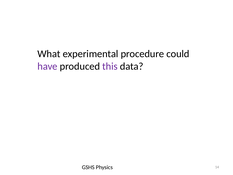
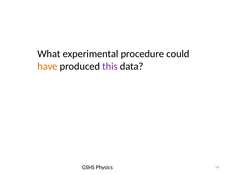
have colour: purple -> orange
